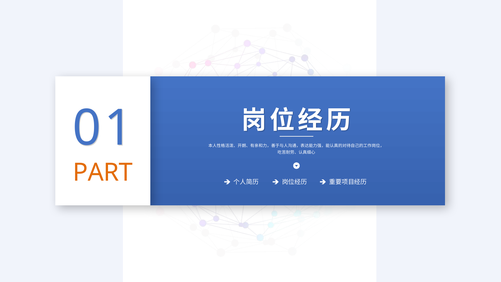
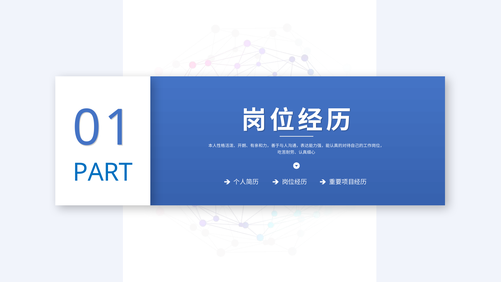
PART colour: orange -> blue
